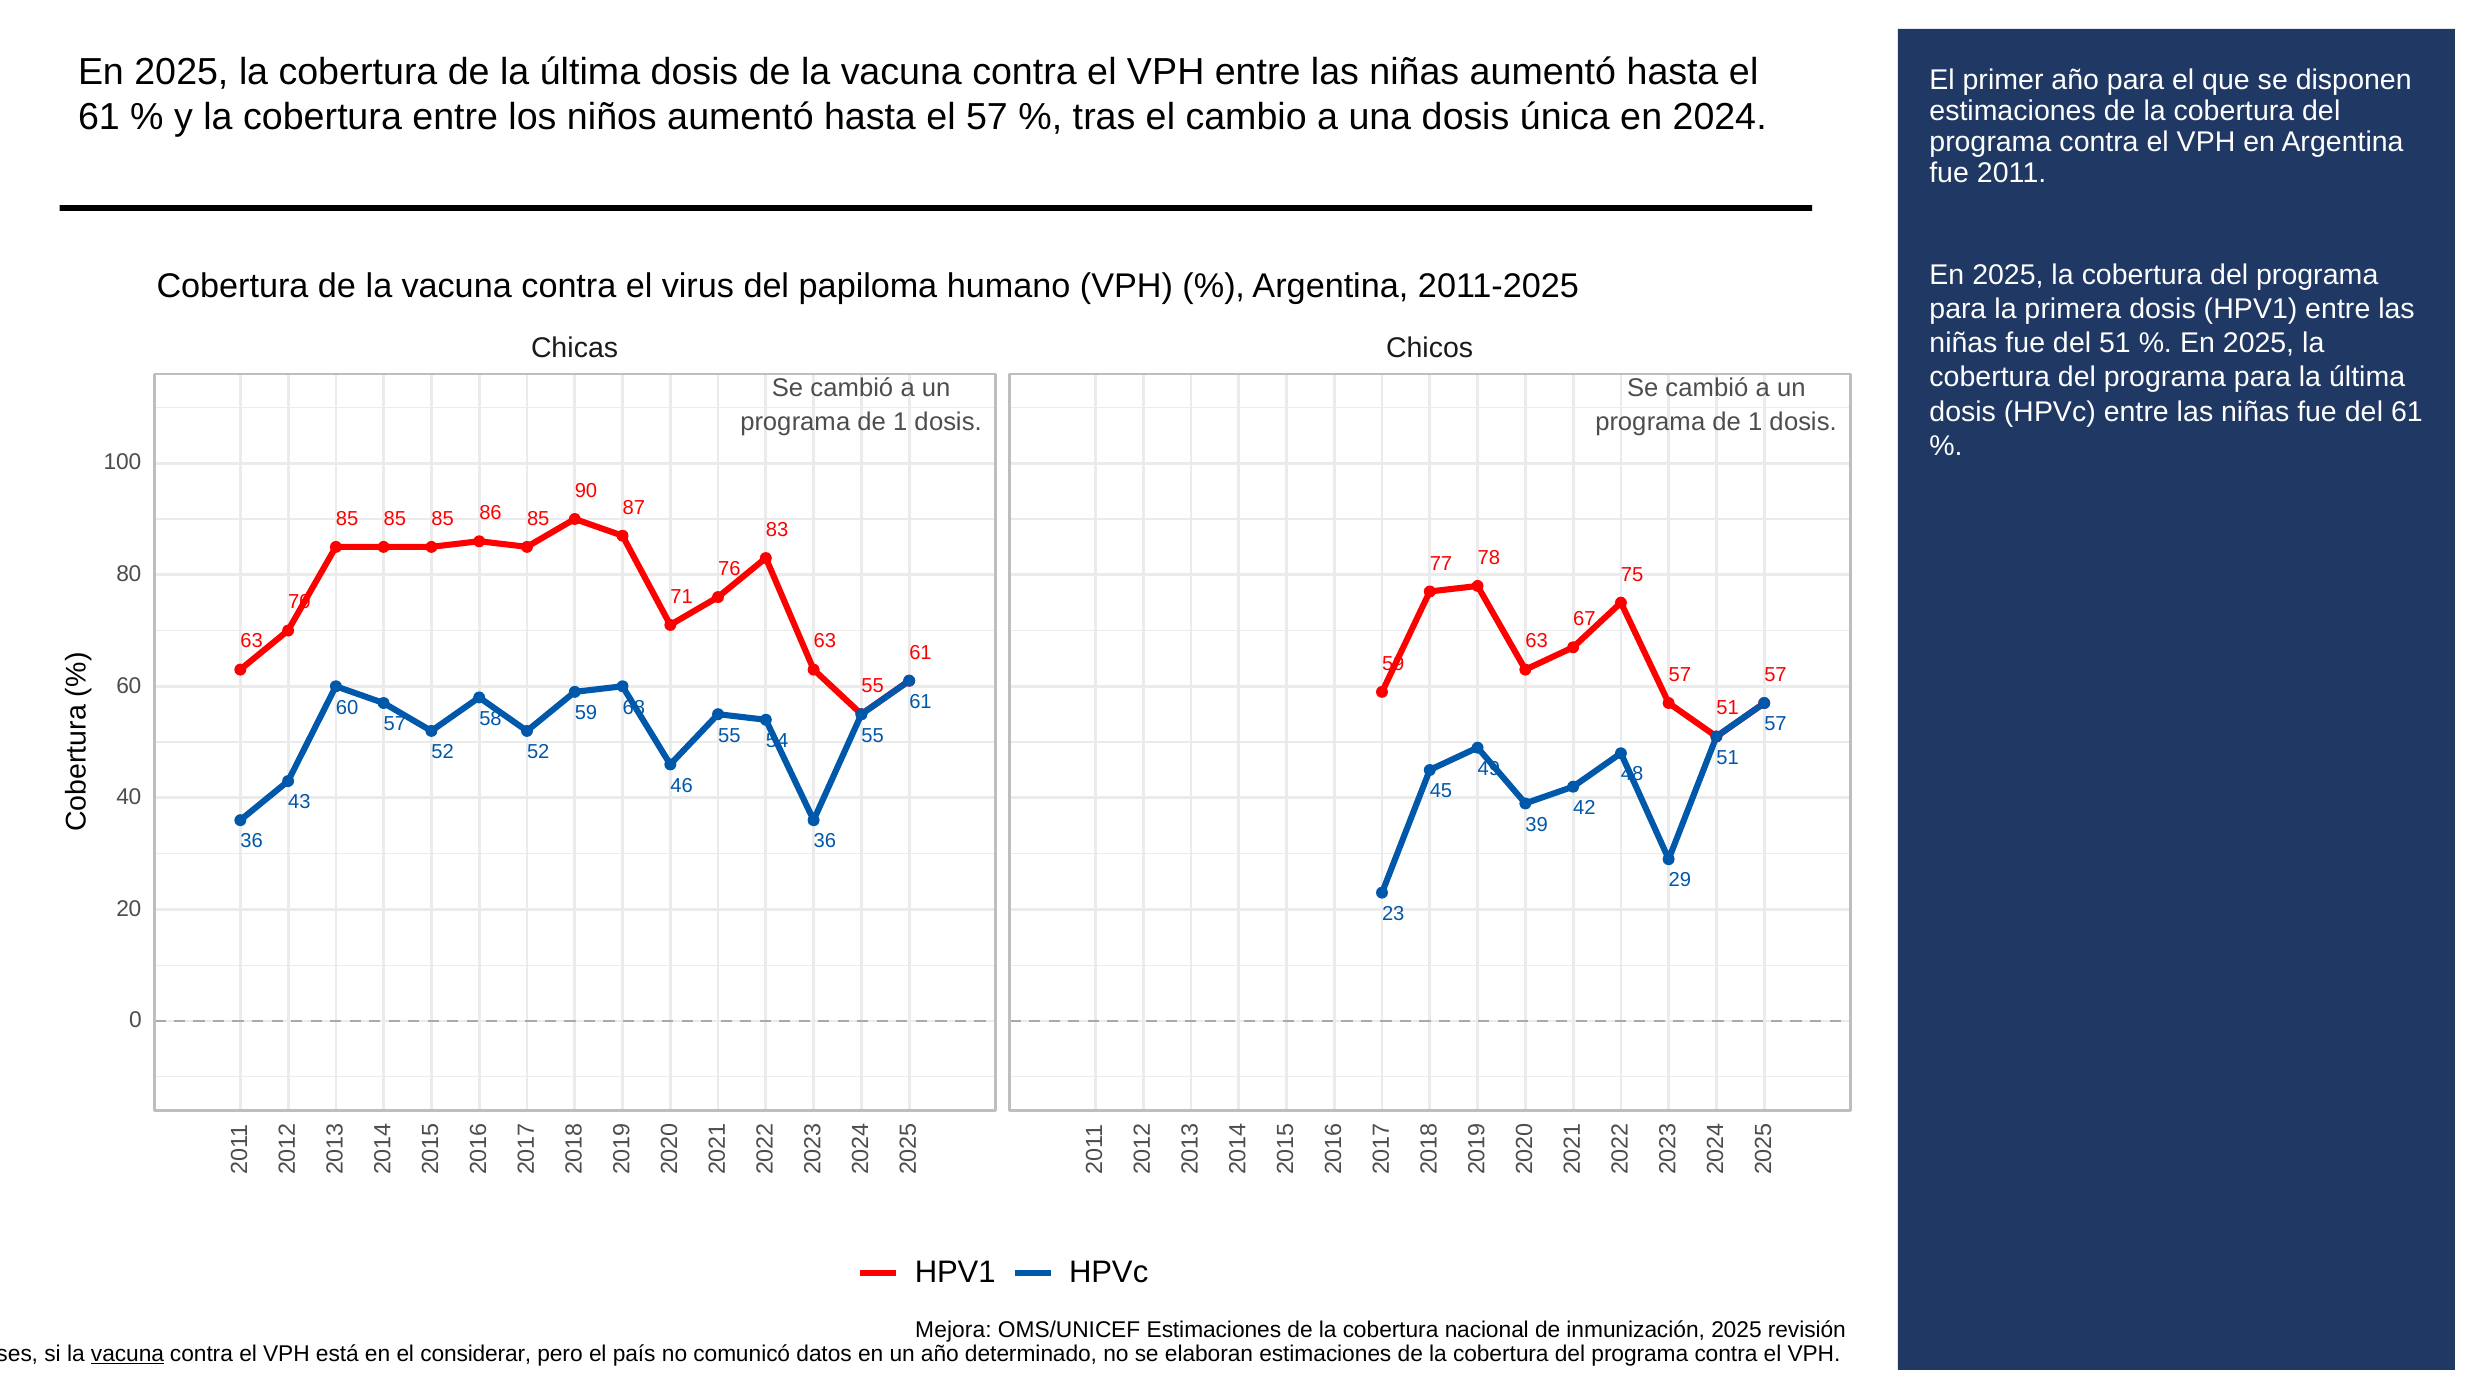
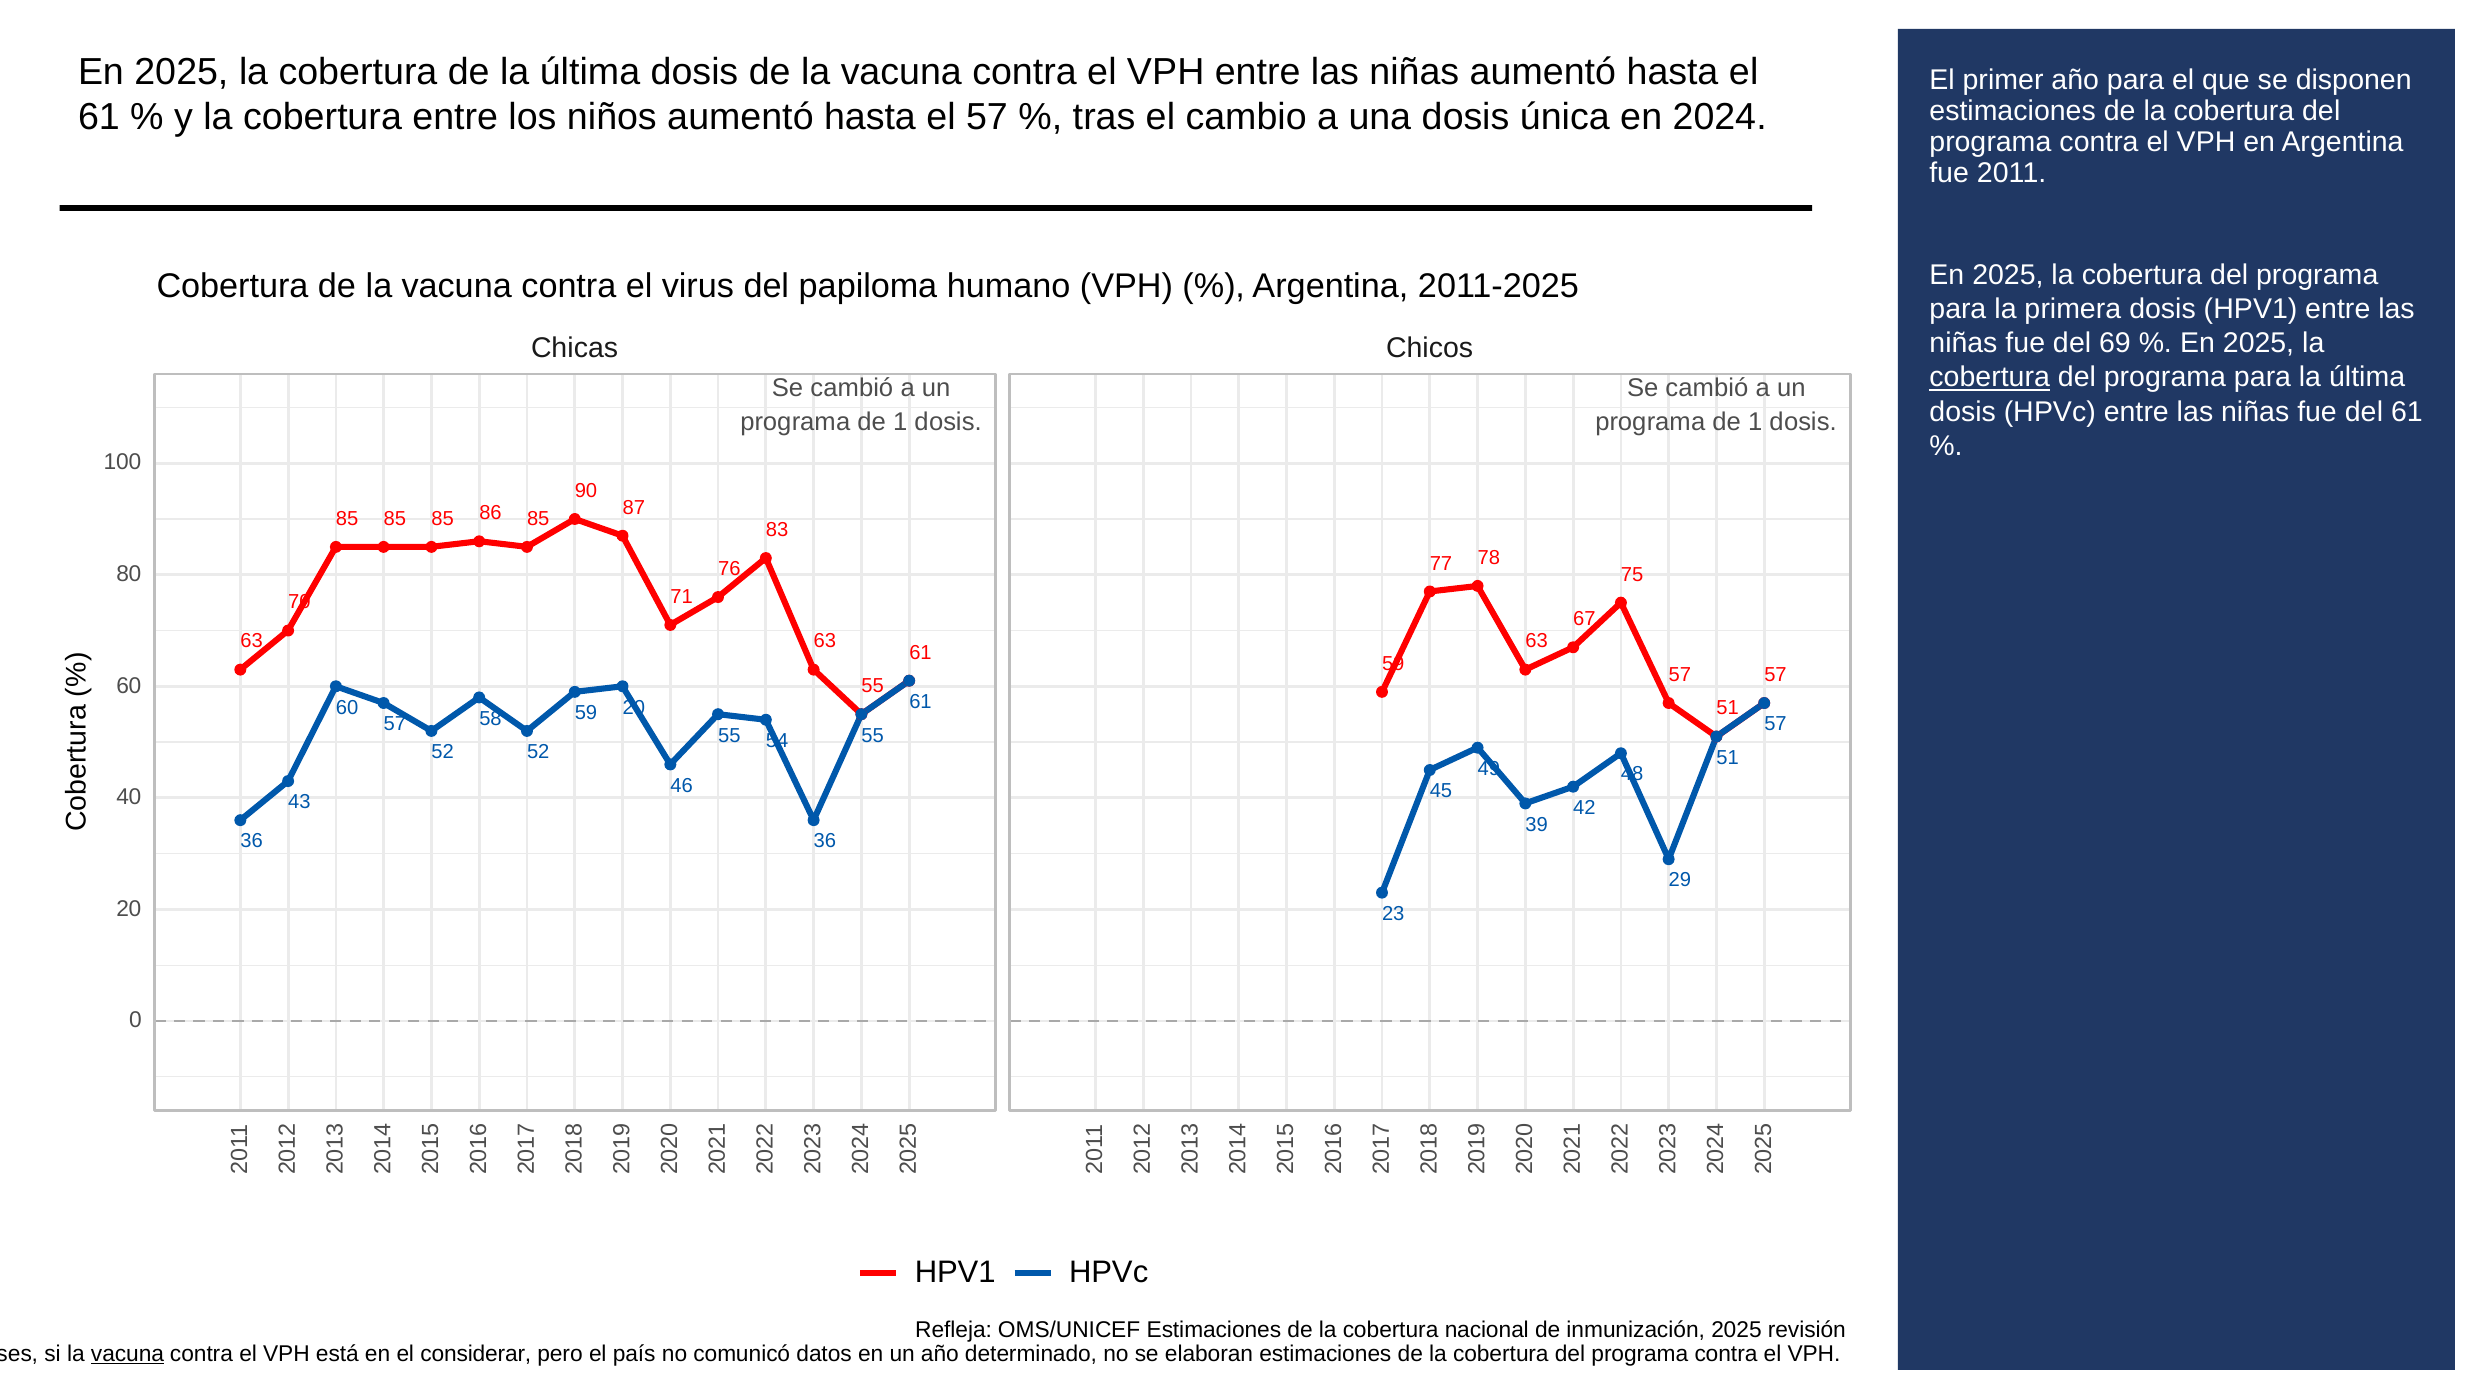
del 51: 51 -> 69
cobertura at (1990, 377) underline: none -> present
59 68: 68 -> 20
Mejora: Mejora -> Refleja
